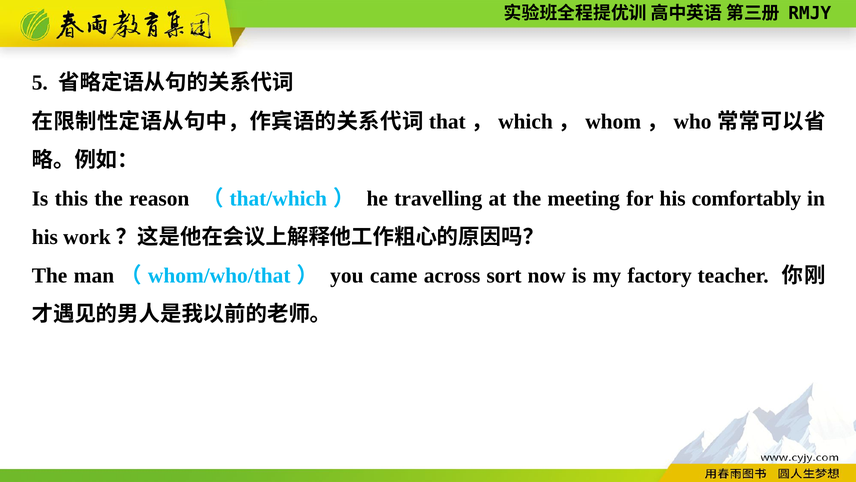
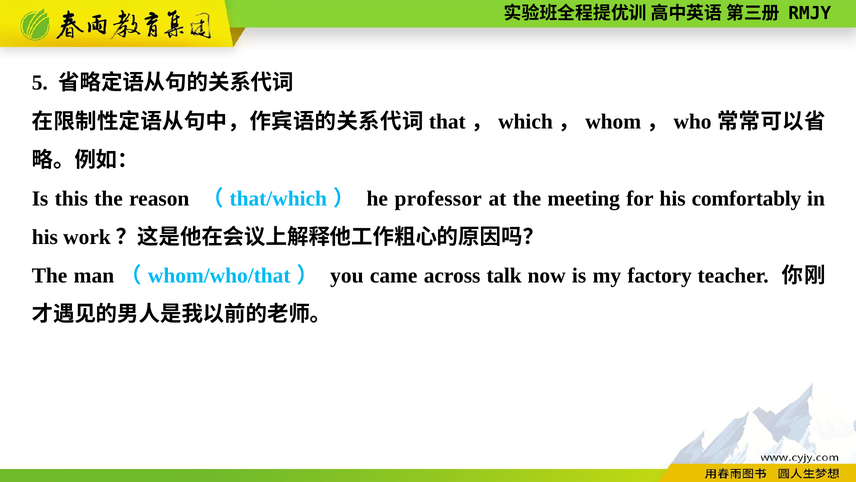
travelling: travelling -> professor
sort: sort -> talk
